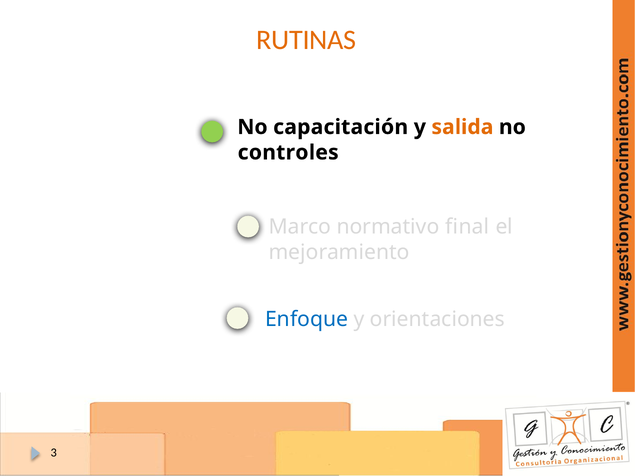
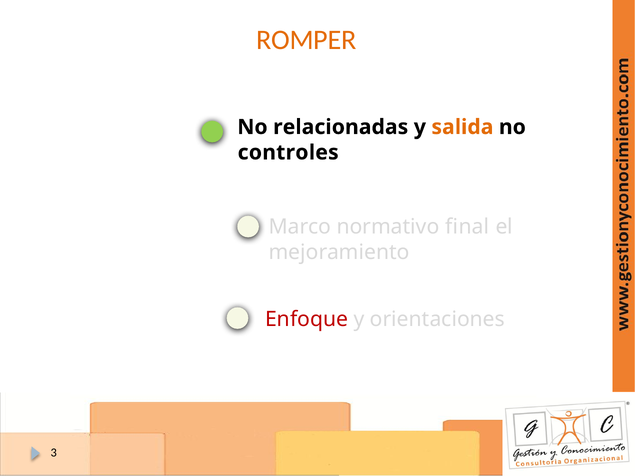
RUTINAS: RUTINAS -> ROMPER
capacitación: capacitación -> relacionadas
Enfoque colour: blue -> red
